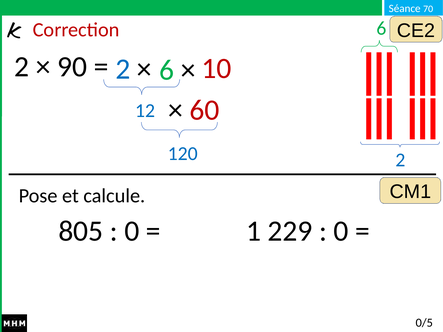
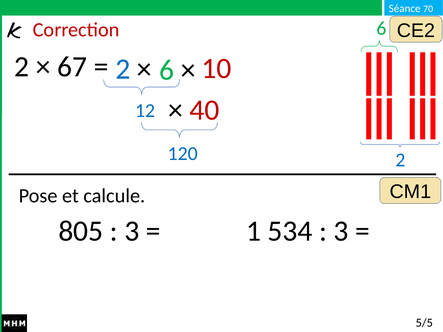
90: 90 -> 67
60: 60 -> 40
0 at (132, 231): 0 -> 3
229: 229 -> 534
0 at (341, 231): 0 -> 3
0/5: 0/5 -> 5/5
